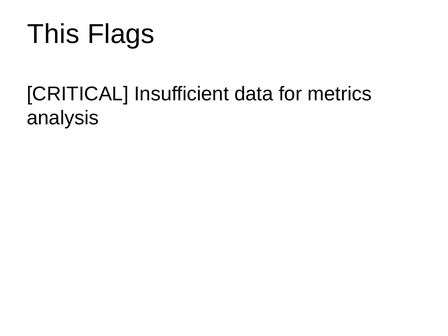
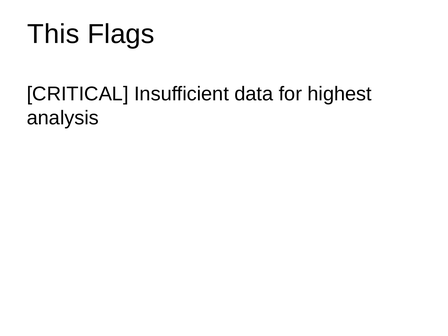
metrics: metrics -> highest
